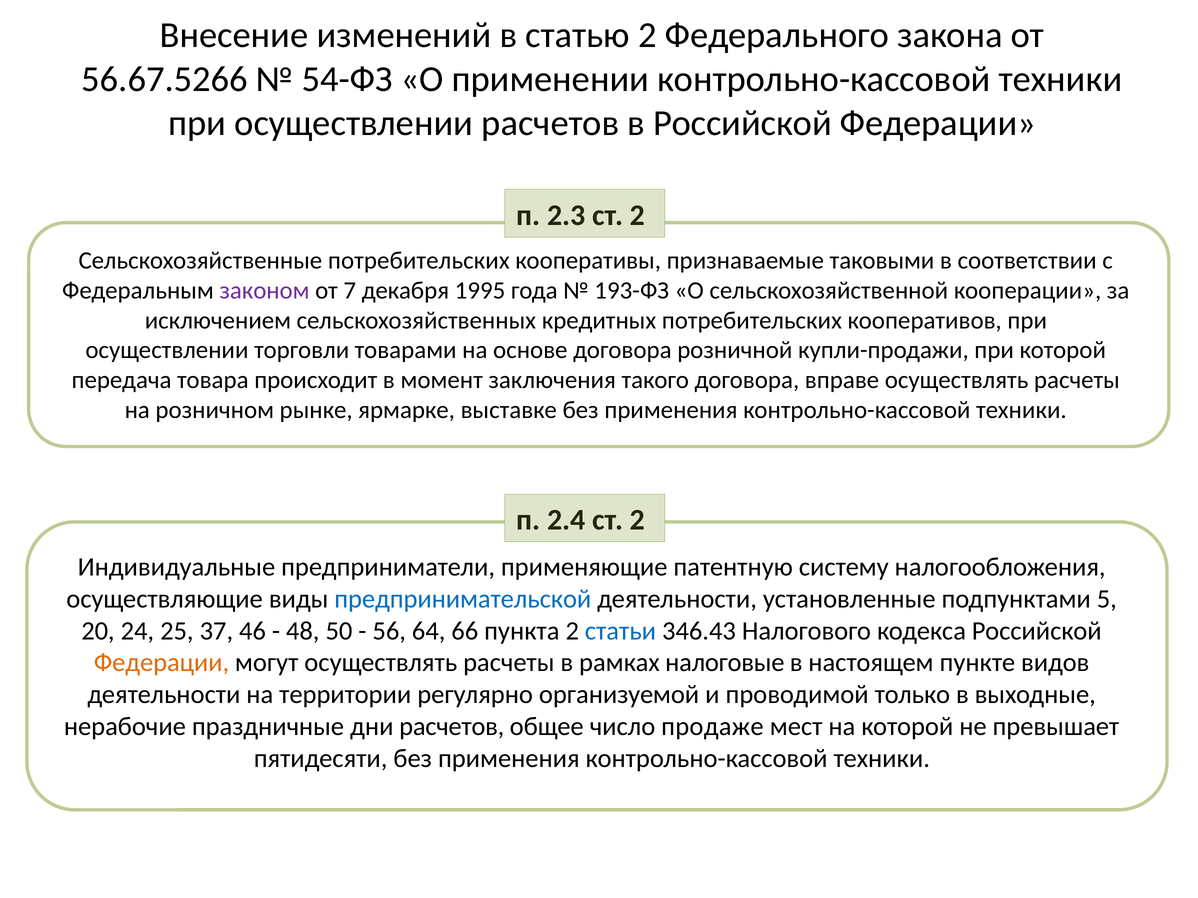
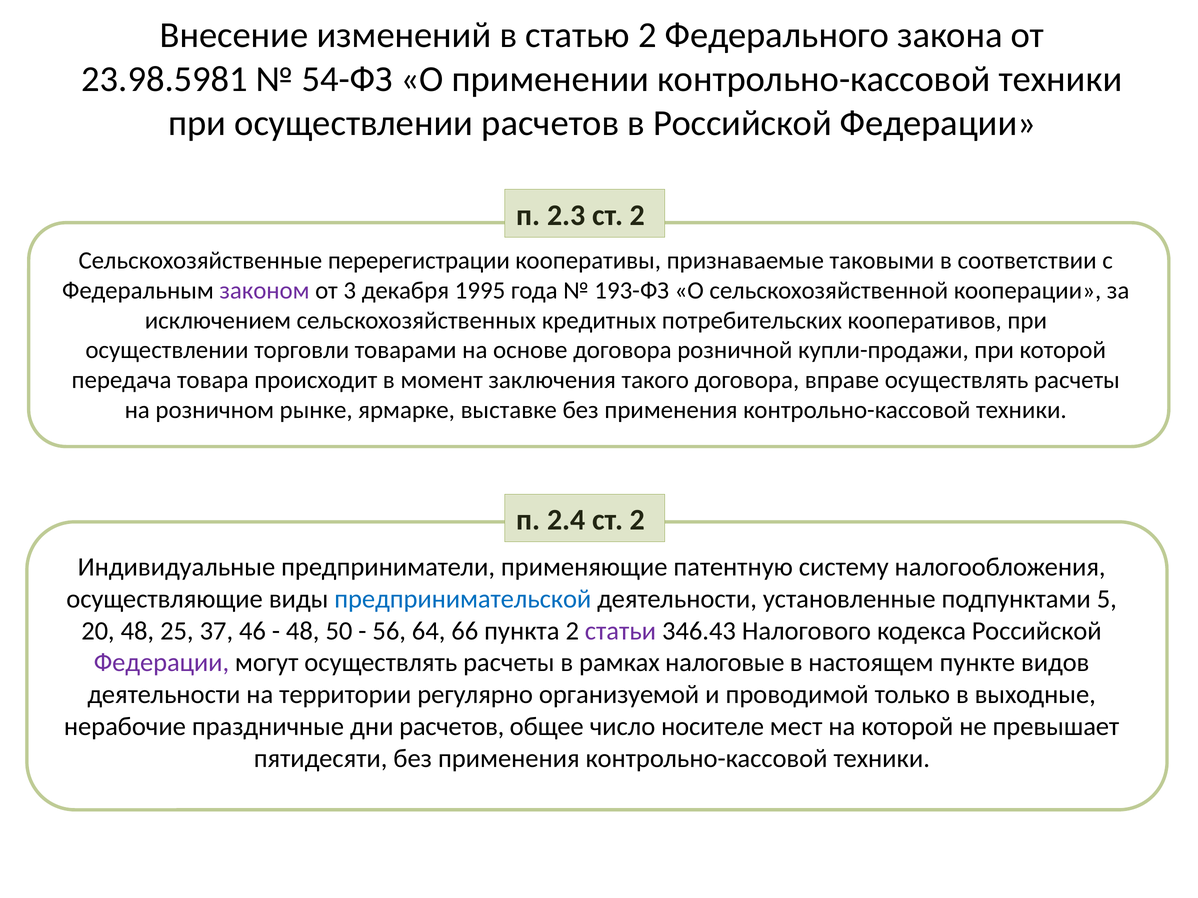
56.67.5266: 56.67.5266 -> 23.98.5981
Сельскохозяйственные потребительских: потребительских -> перерегистрации
7: 7 -> 3
20 24: 24 -> 48
статьи colour: blue -> purple
Федерации at (161, 663) colour: orange -> purple
продаже: продаже -> носителе
